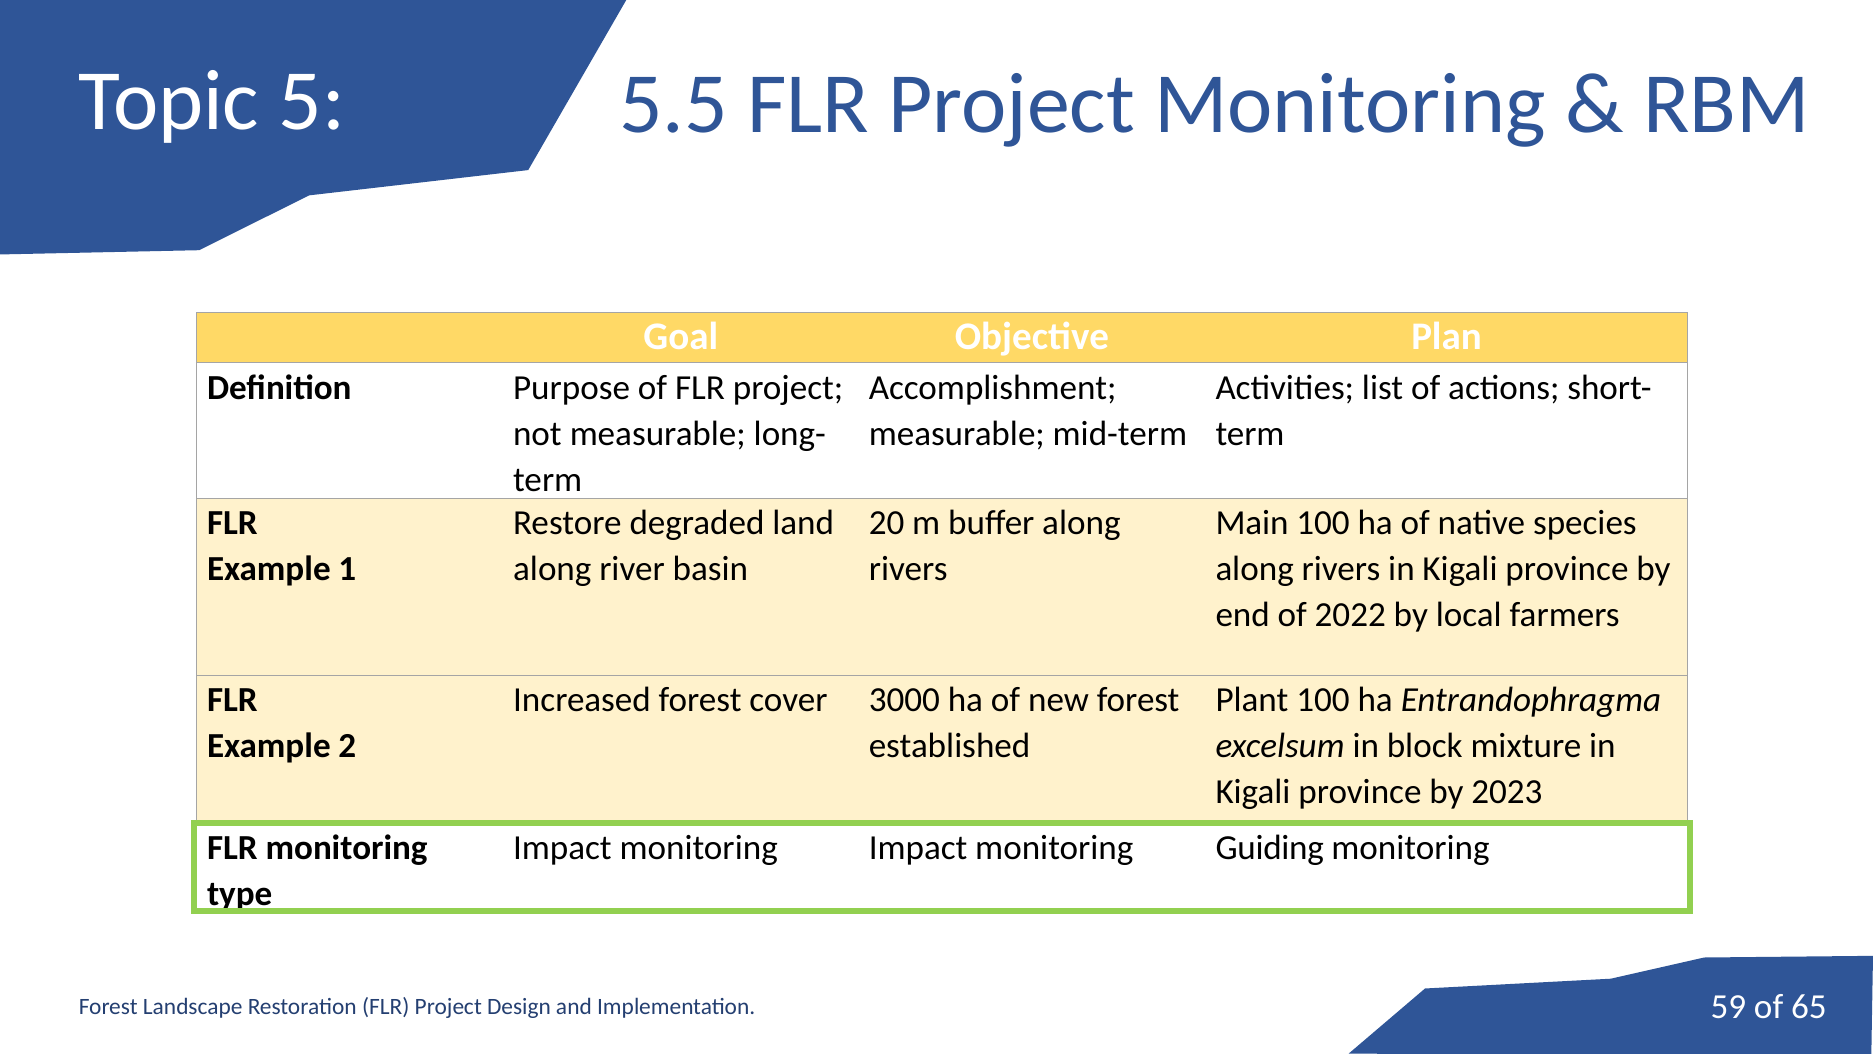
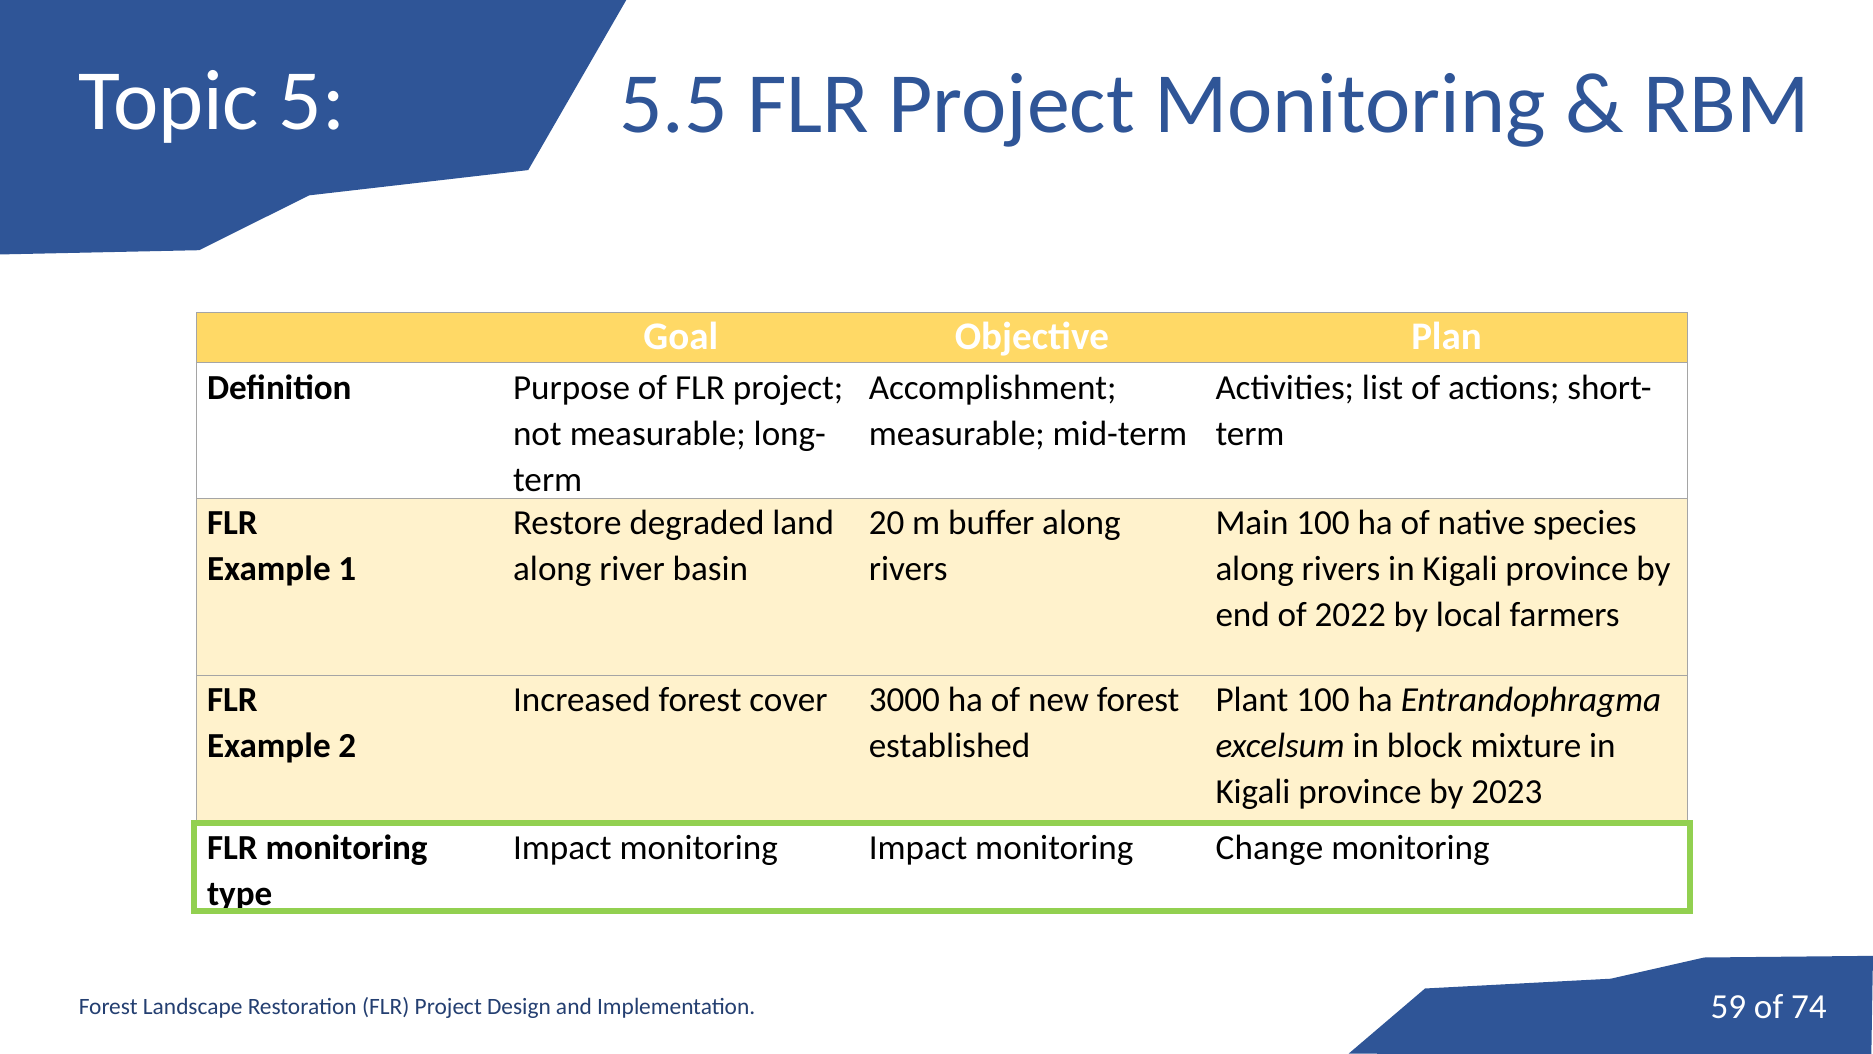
Guiding: Guiding -> Change
65: 65 -> 74
